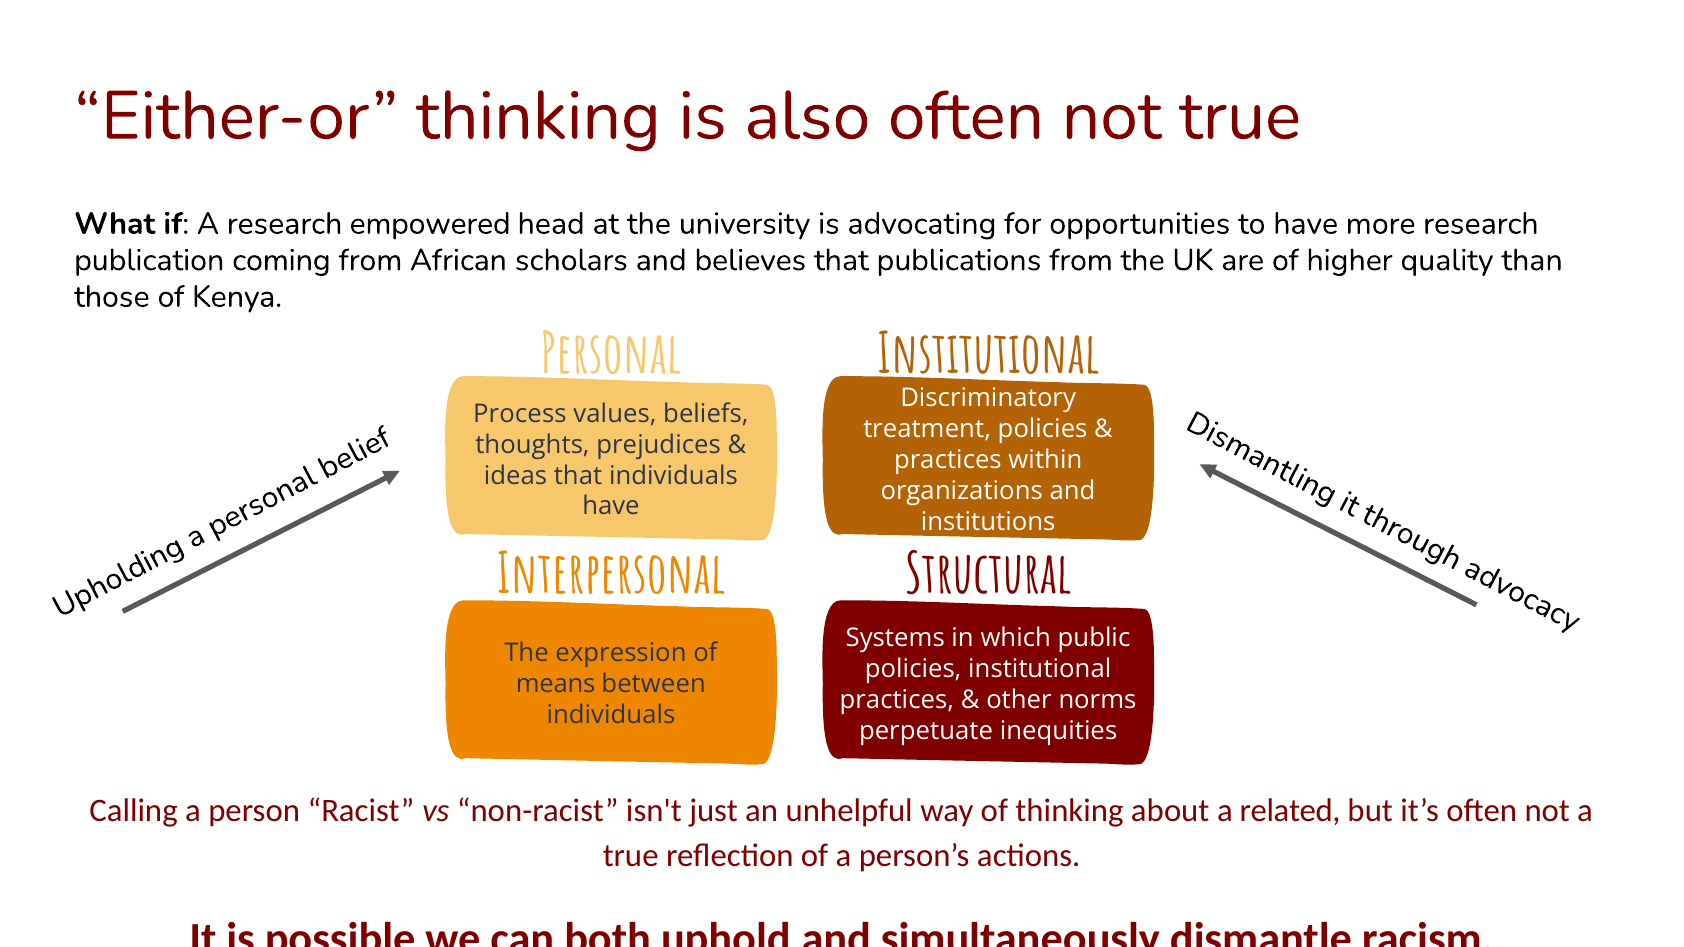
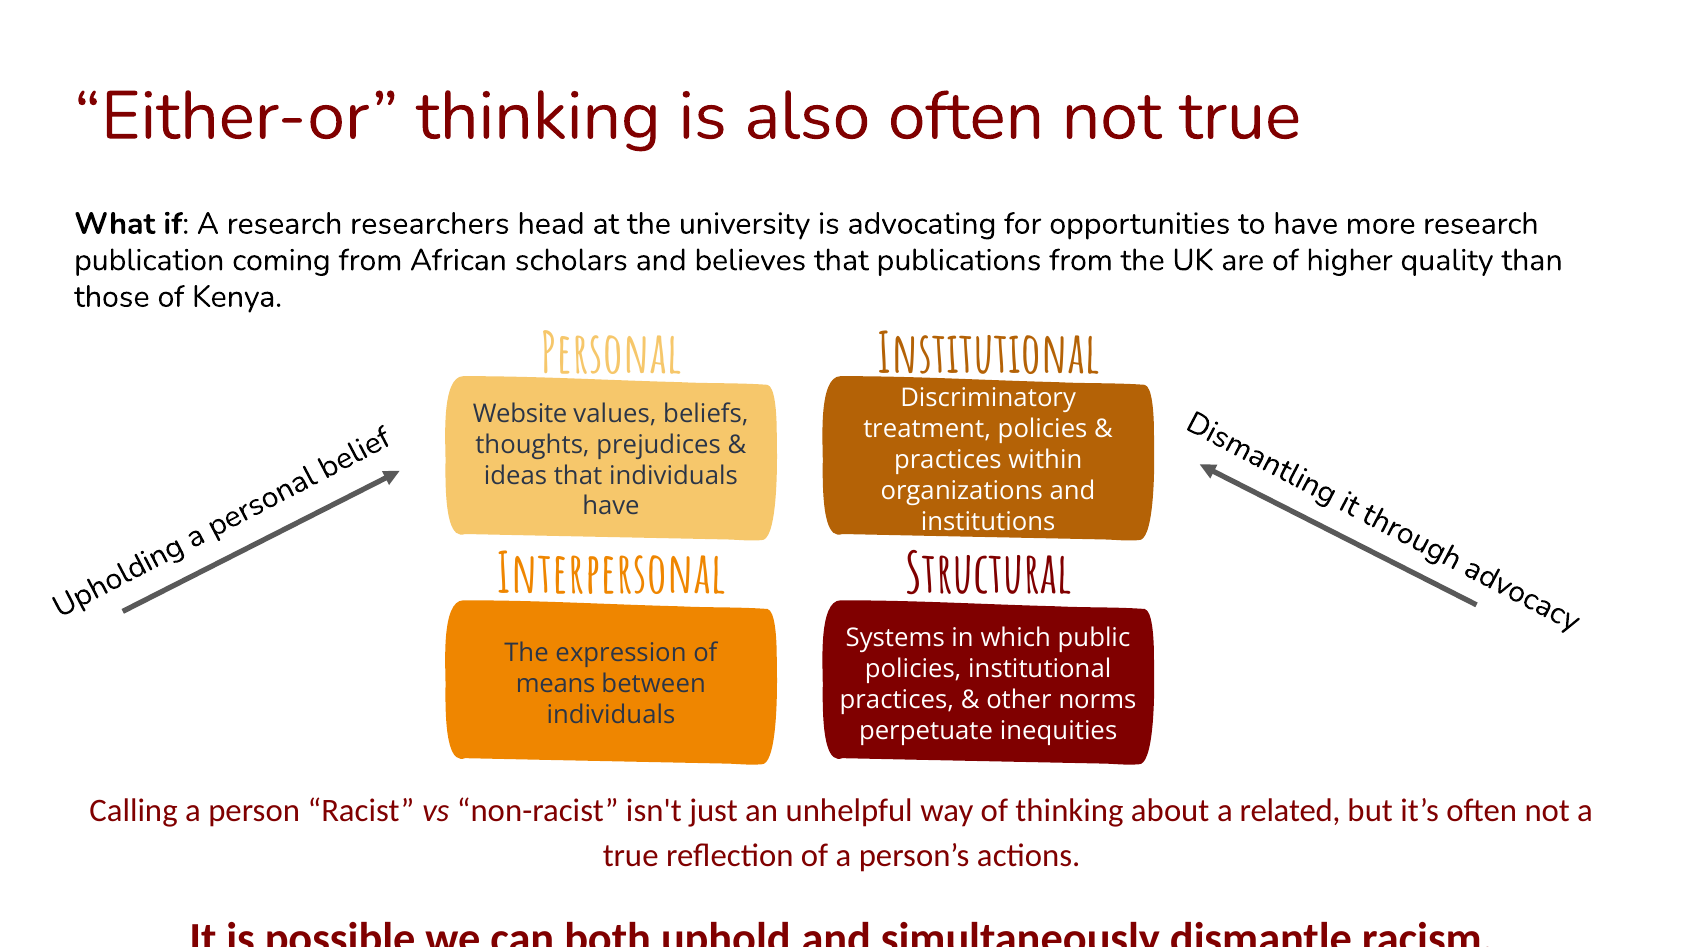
empowered: empowered -> researchers
Process: Process -> Website
